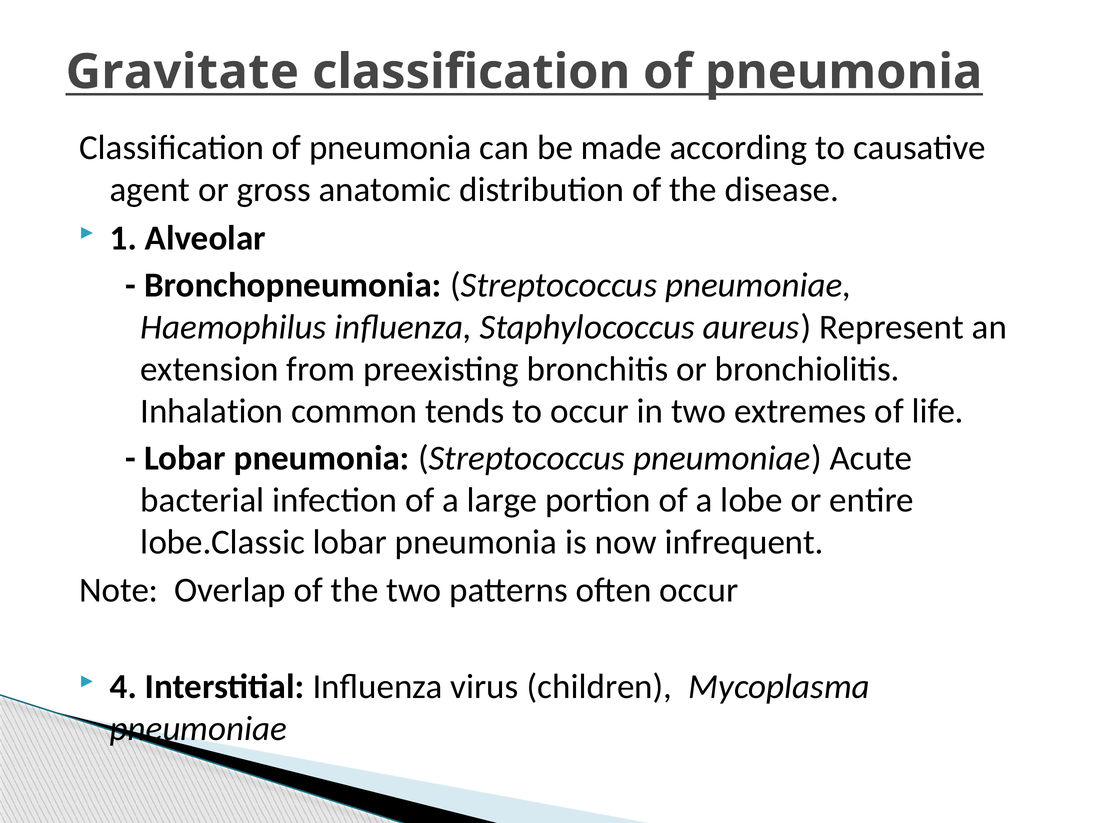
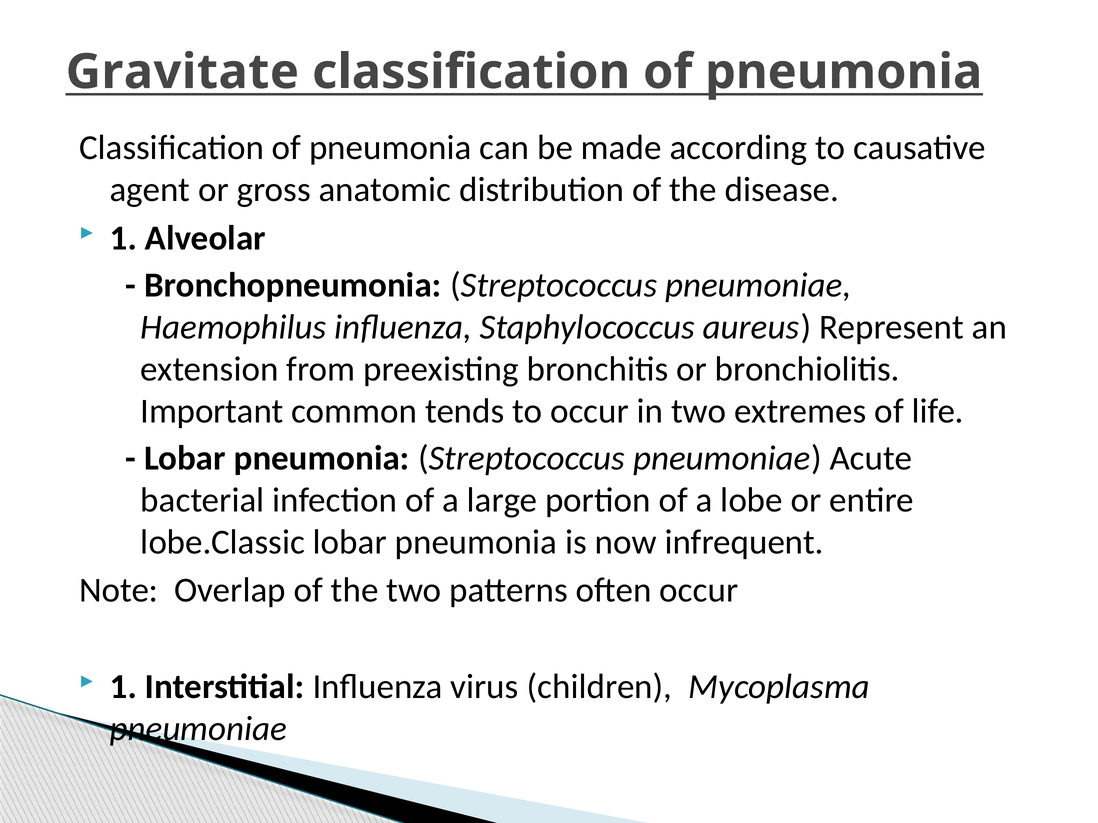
Inhalation: Inhalation -> Important
4 at (123, 687): 4 -> 1
